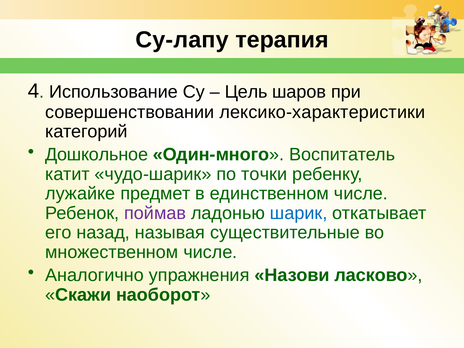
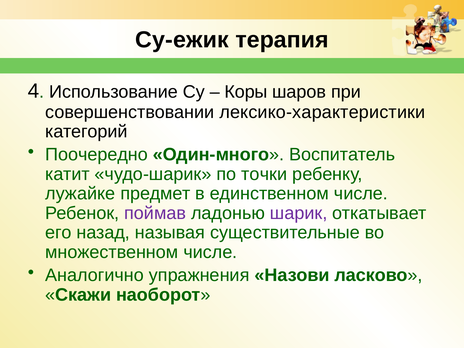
Су-лапу: Су-лапу -> Су-ежик
Цель: Цель -> Коры
Дошкольное: Дошкольное -> Поочередно
шарик colour: blue -> purple
